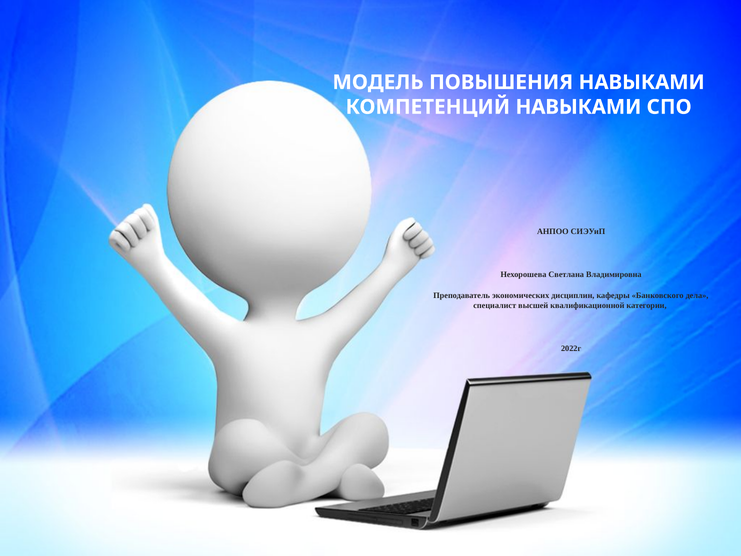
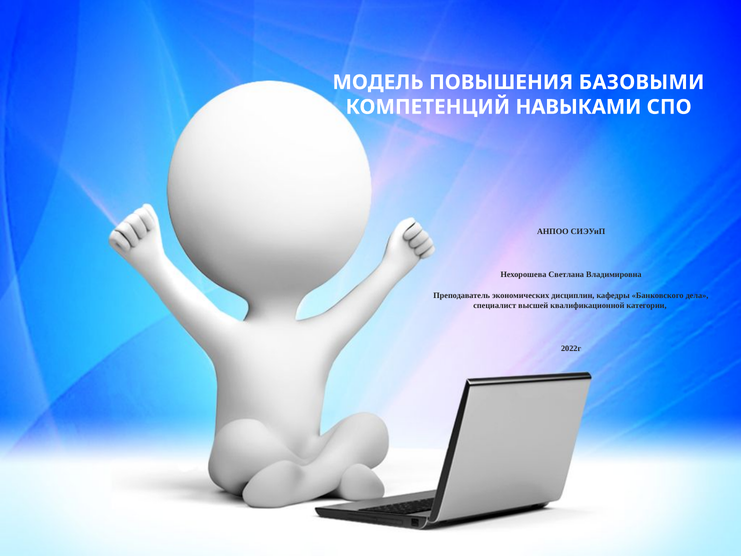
ПОВЫШЕНИЯ НАВЫКАМИ: НАВЫКАМИ -> БАЗОВЫМИ
